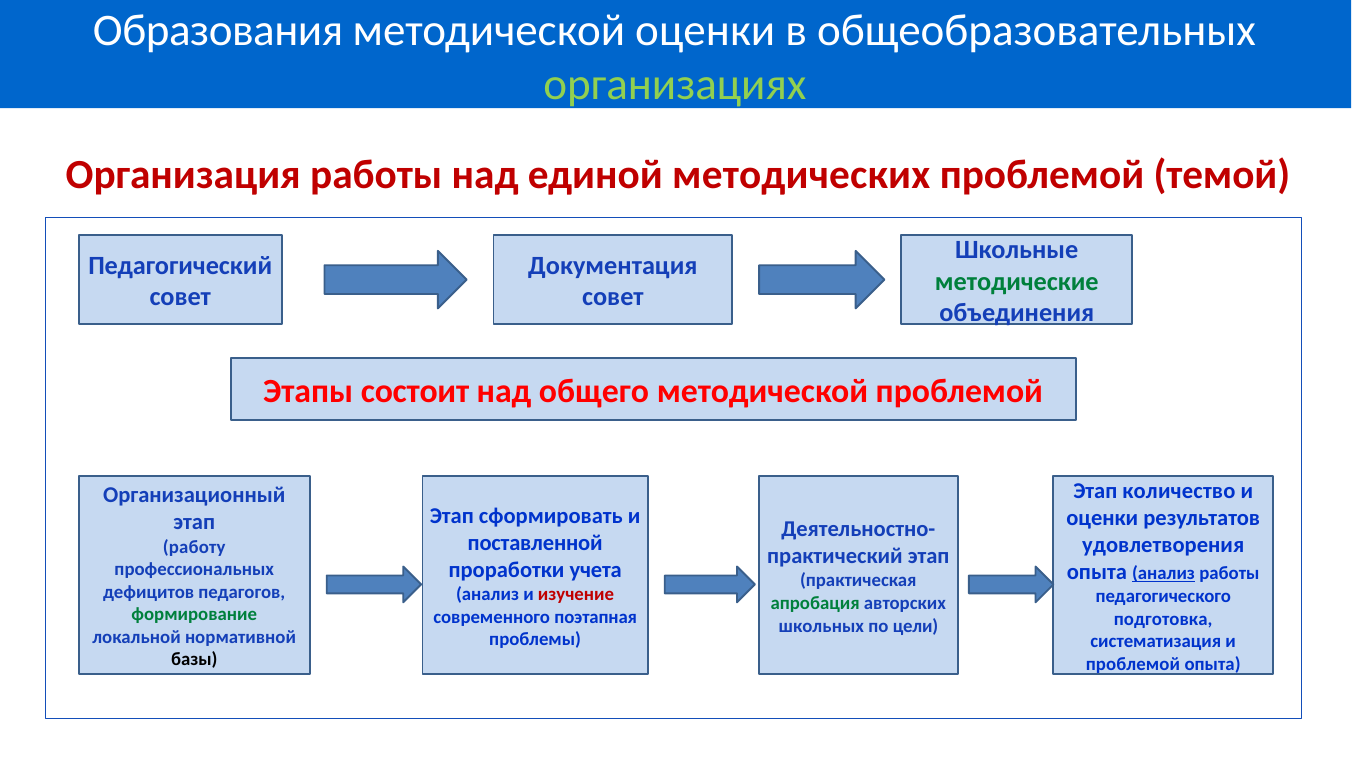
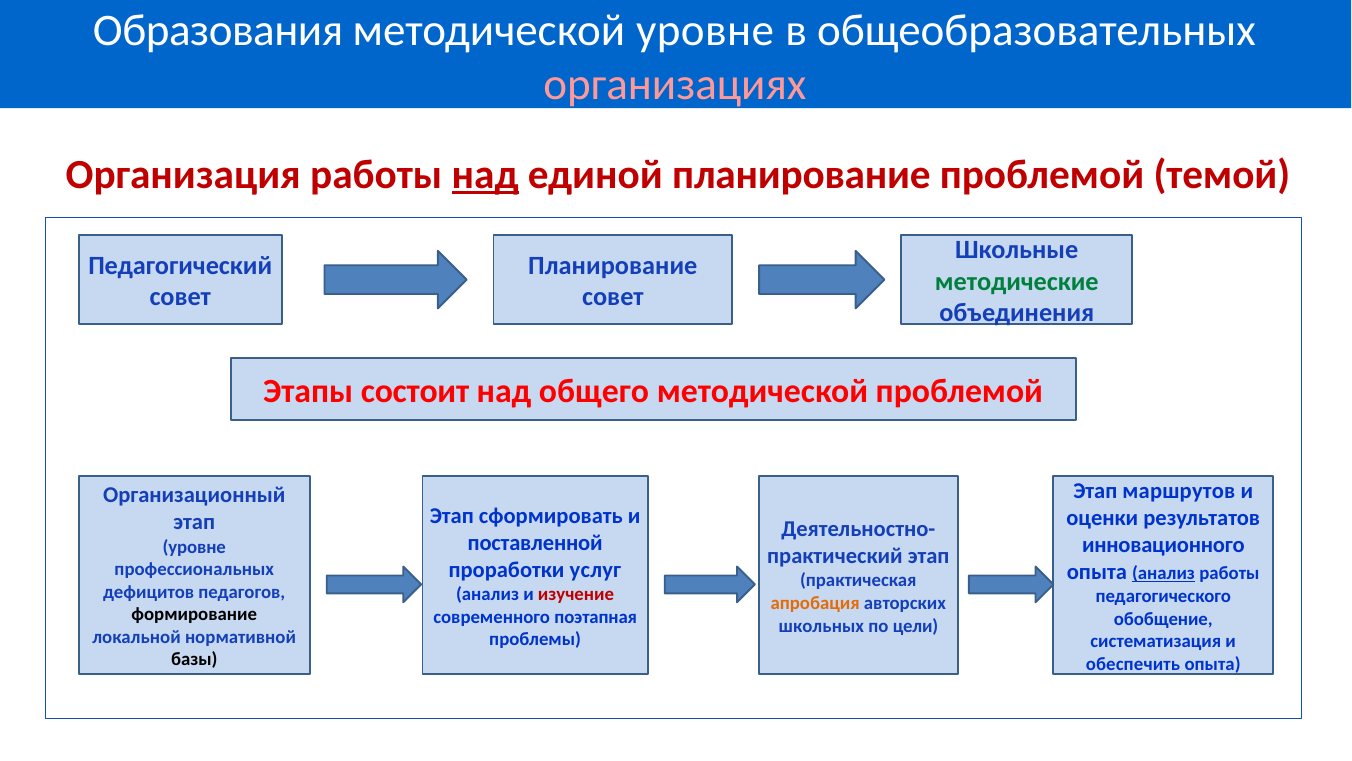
методической оценки: оценки -> уровне
организациях colour: light green -> pink
над at (485, 175) underline: none -> present
единой методических: методических -> планирование
Документация at (613, 265): Документация -> Планирование
количество: количество -> маршрутов
удовлетворения: удовлетворения -> инновационного
работу at (194, 547): работу -> уровне
учета: учета -> услуг
апробация colour: green -> orange
формирование colour: green -> black
подготовка: подготовка -> обобщение
проблемой at (1133, 664): проблемой -> обеспечить
